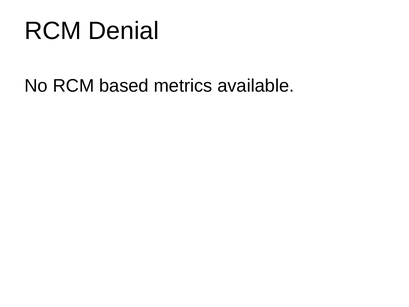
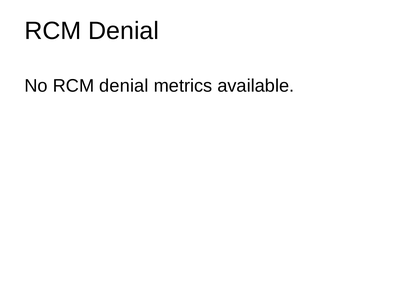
No RCM based: based -> denial
